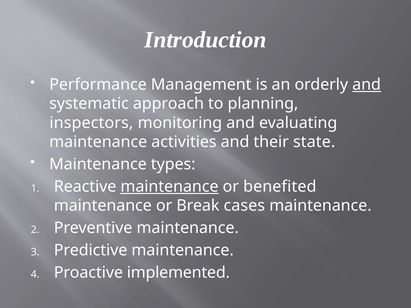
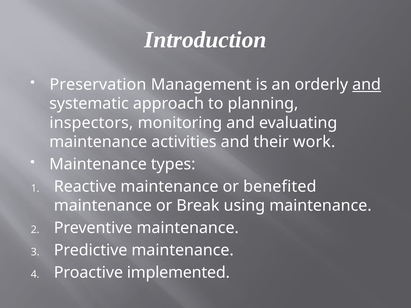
Performance: Performance -> Preservation
state: state -> work
maintenance at (170, 187) underline: present -> none
cases: cases -> using
